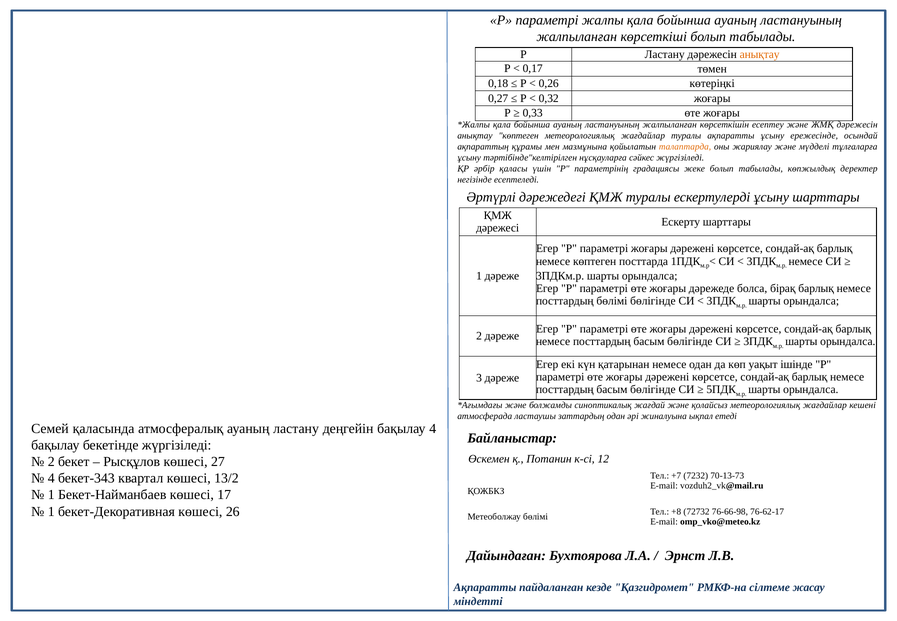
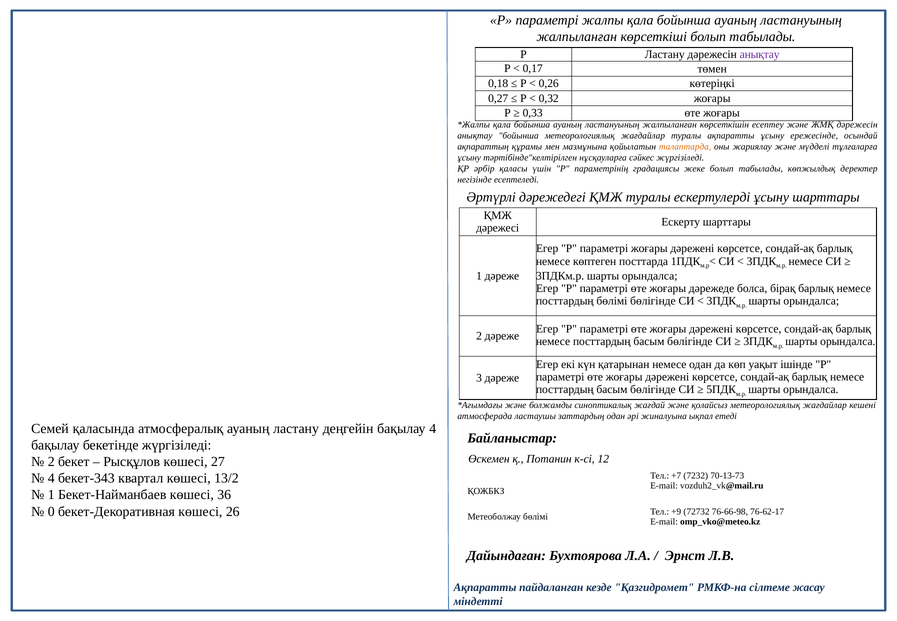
анықтау at (760, 54) colour: orange -> purple
анықтау көптеген: көптеген -> бойынша
17: 17 -> 36
1 at (51, 511): 1 -> 0
+8: +8 -> +9
